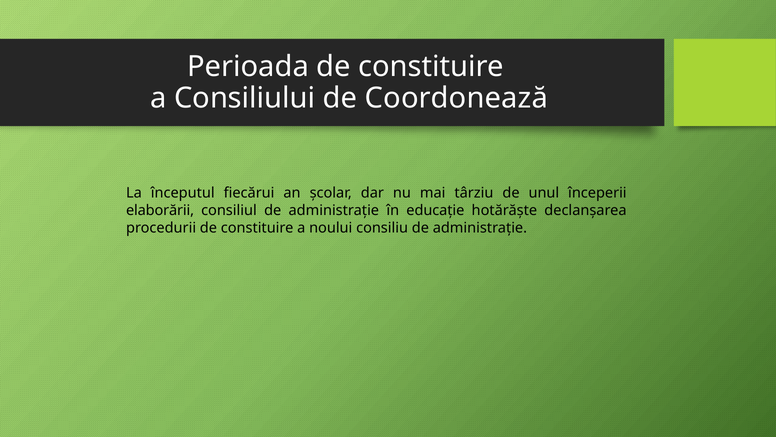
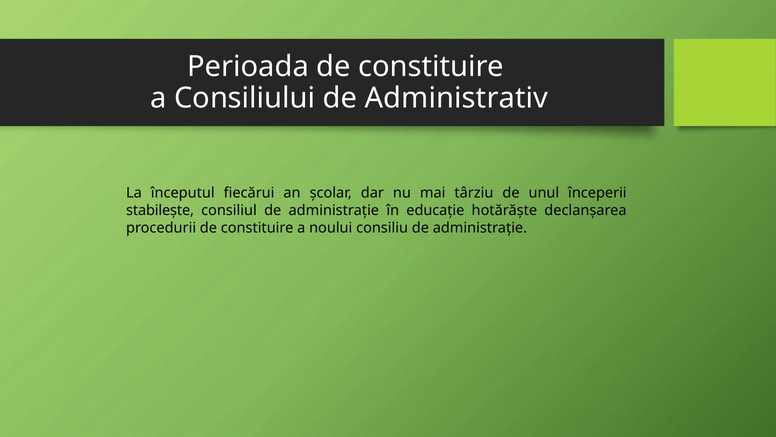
Coordonează: Coordonează -> Administrativ
elaborării: elaborării -> stabilește
